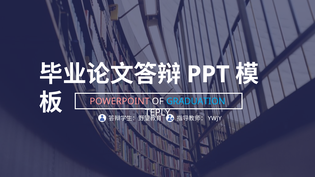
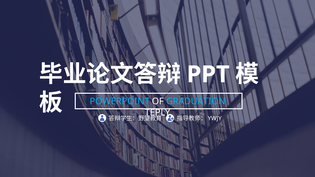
POWERPOINT colour: pink -> light blue
